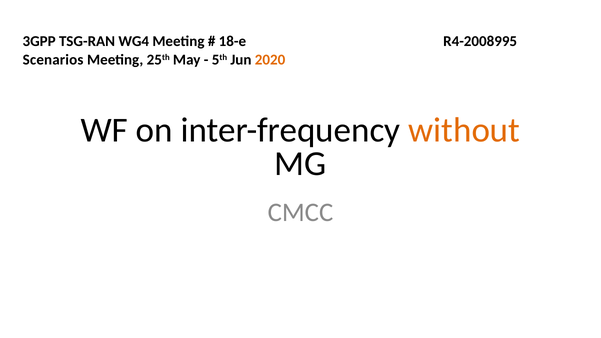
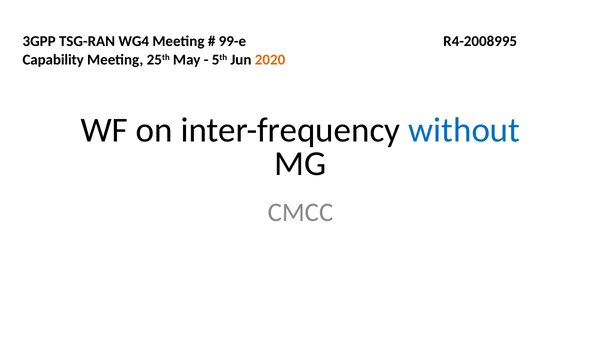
18-e: 18-e -> 99-e
Scenarios: Scenarios -> Capability
without colour: orange -> blue
